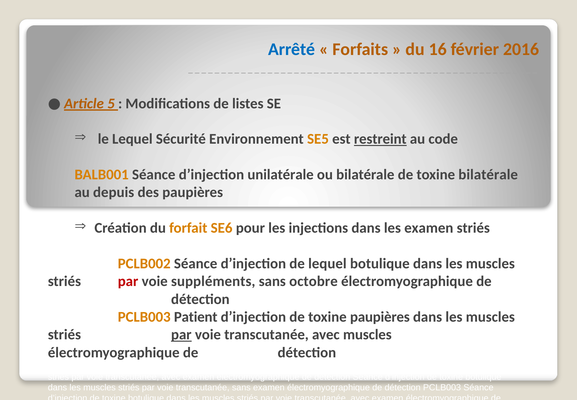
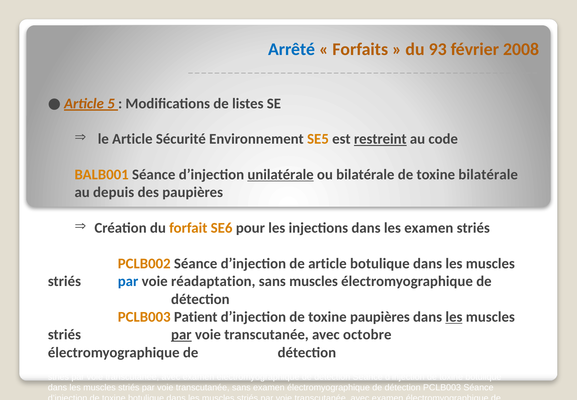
16: 16 -> 93
2016: 2016 -> 2008
le Lequel: Lequel -> Article
unilatérale underline: none -> present
de lequel: lequel -> article
par at (128, 281) colour: red -> blue
suppléments: suppléments -> réadaptation
sans octobre: octobre -> muscles
les at (454, 317) underline: none -> present
avec muscles: muscles -> octobre
